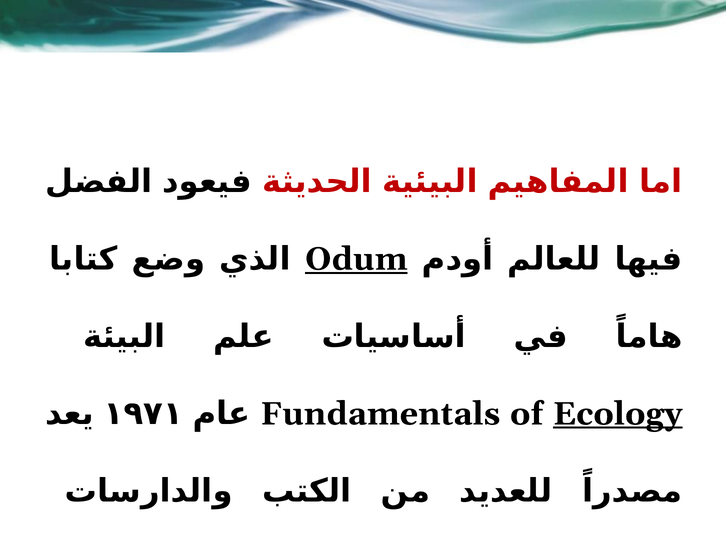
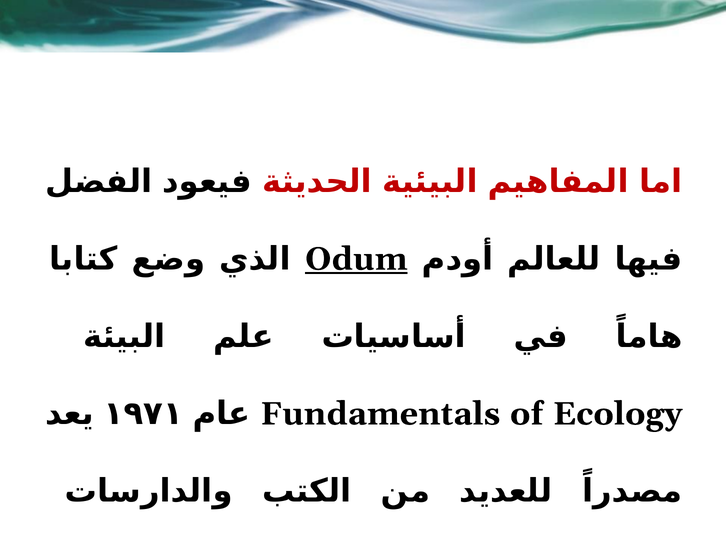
Ecology underline: present -> none
